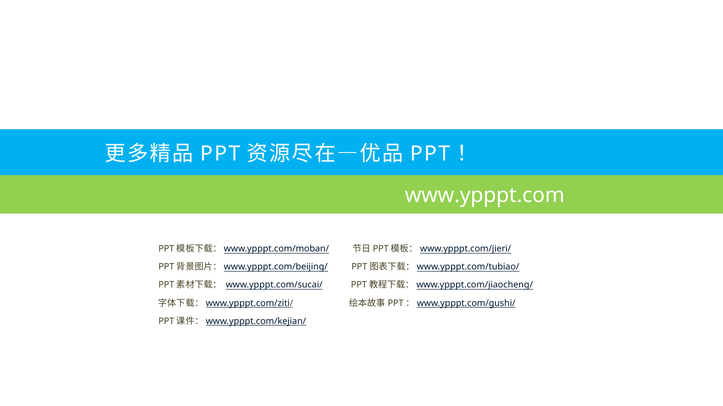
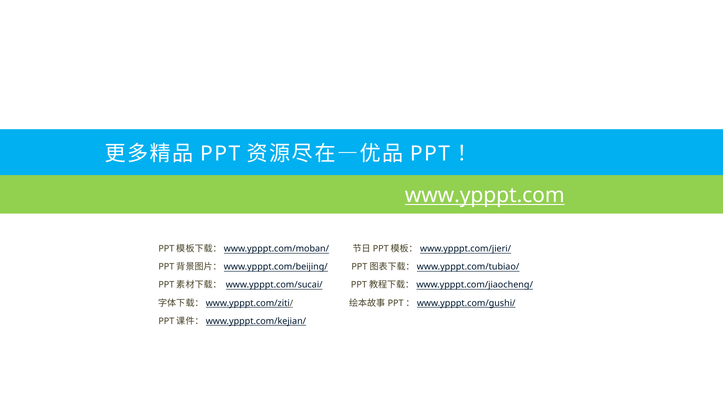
www.ypppt.com underline: none -> present
